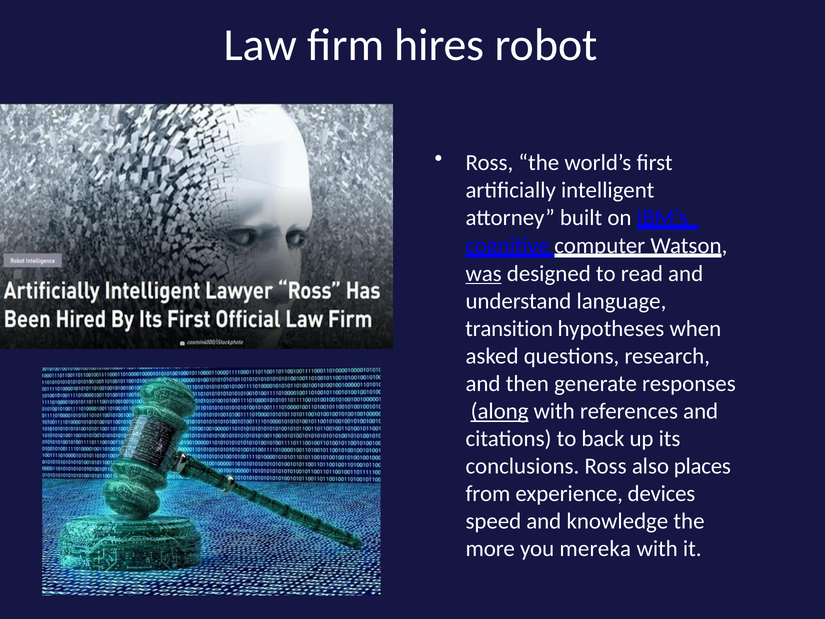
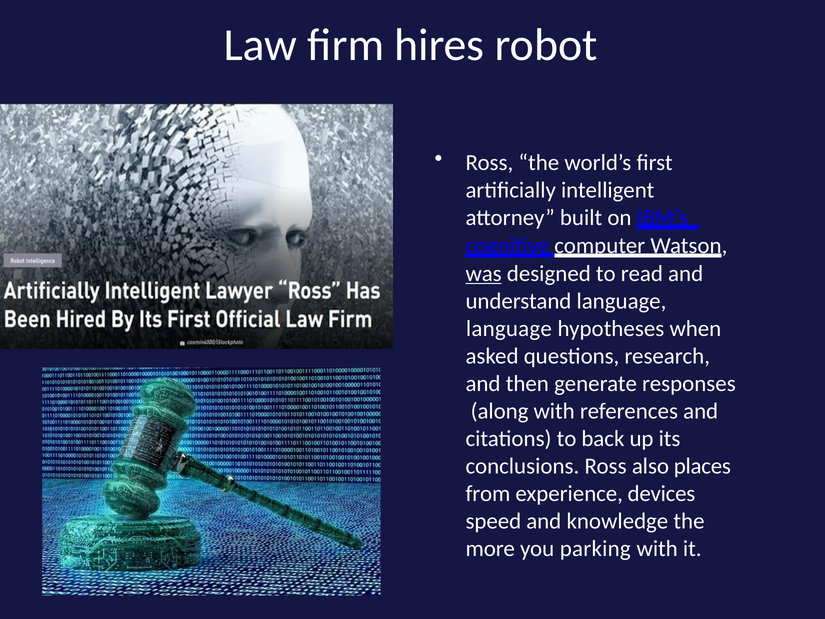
transition at (509, 329): transition -> language
along underline: present -> none
mereka: mereka -> parking
